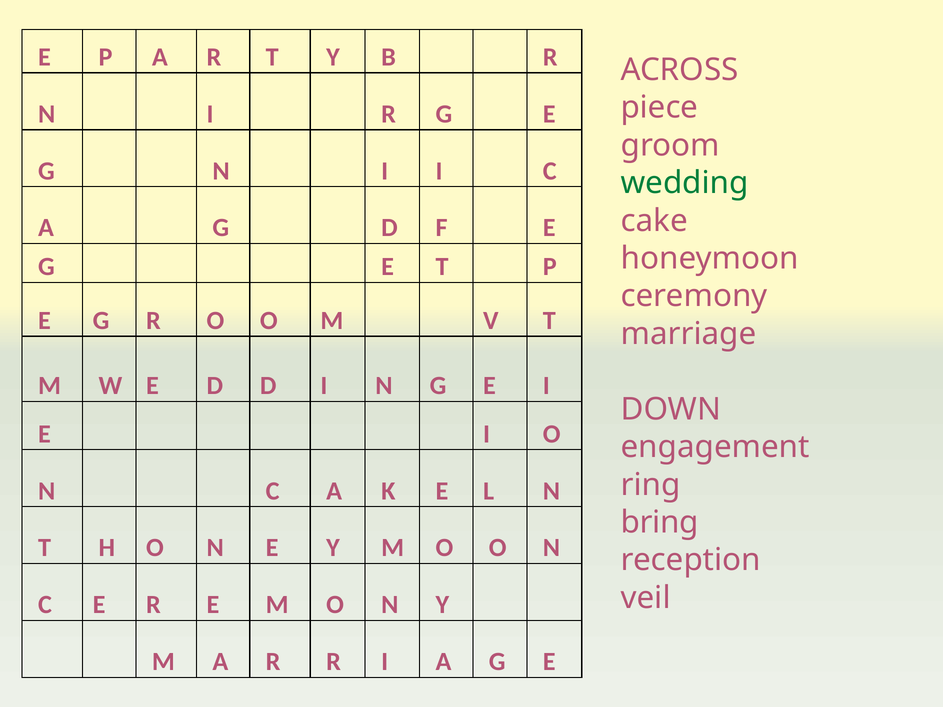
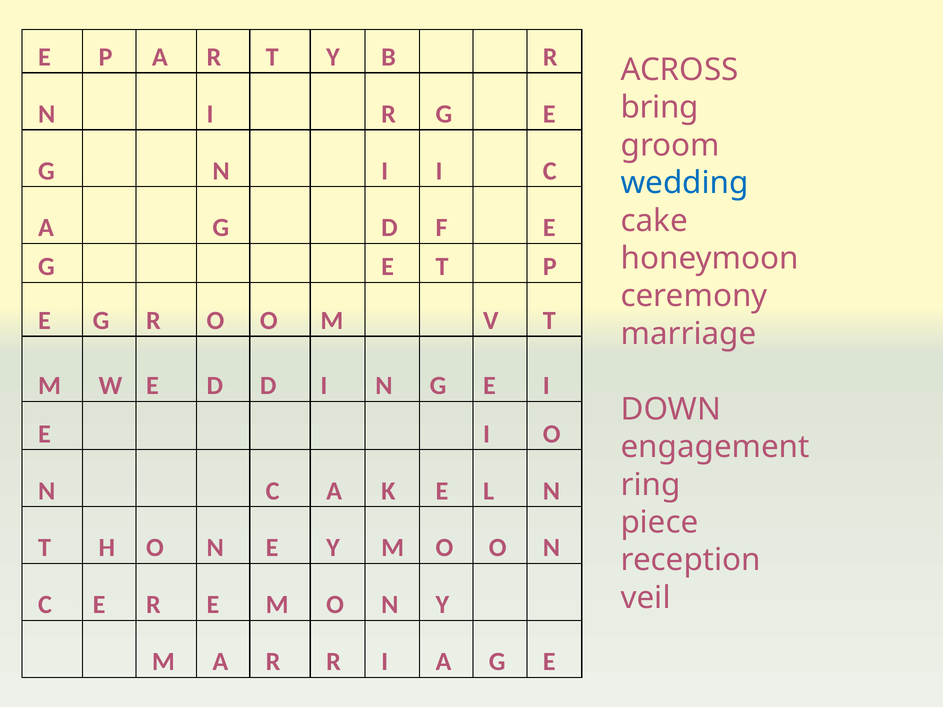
piece: piece -> bring
wedding colour: green -> blue
bring: bring -> piece
